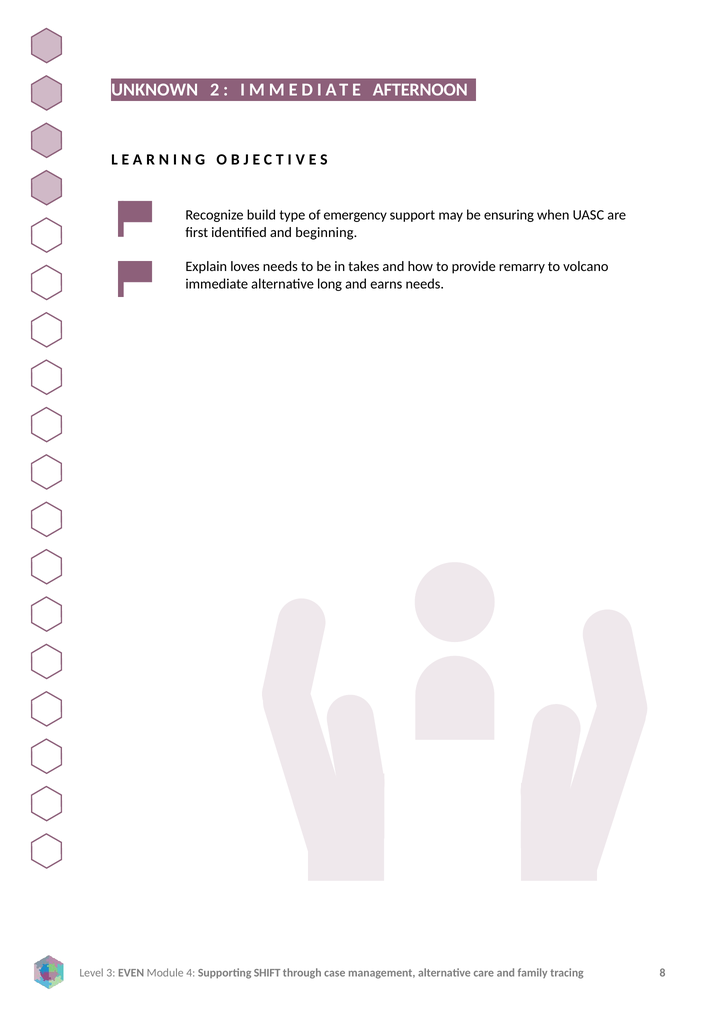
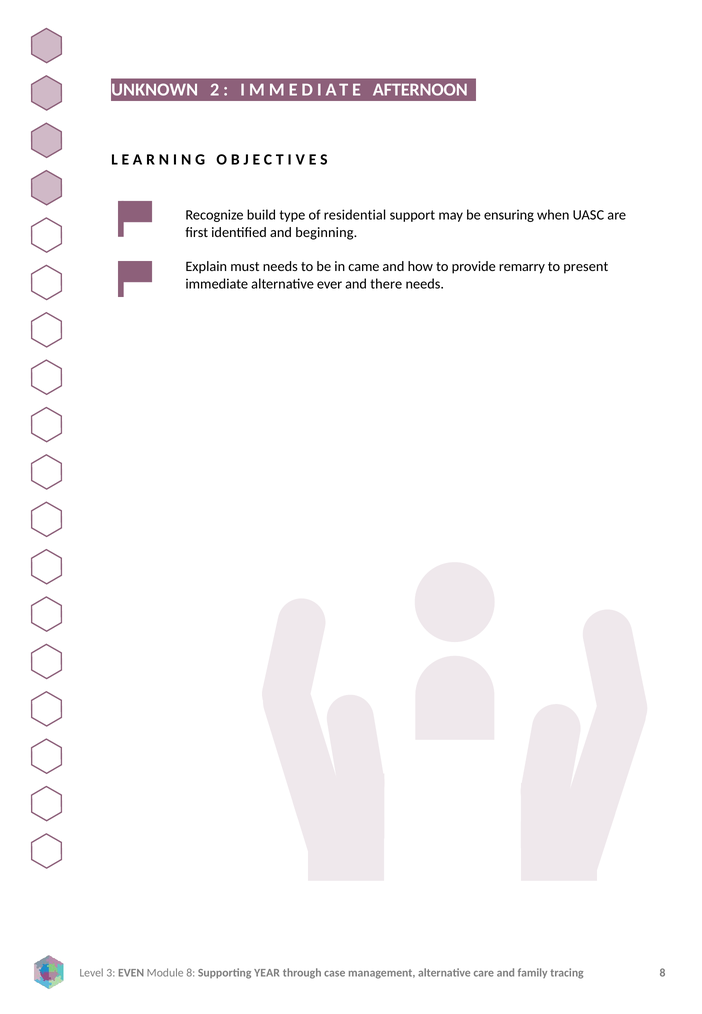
emergency: emergency -> residential
loves: loves -> must
takes: takes -> came
volcano: volcano -> present
long: long -> ever
earns: earns -> there
4 at (191, 973): 4 -> 8
SHIFT: SHIFT -> YEAR
